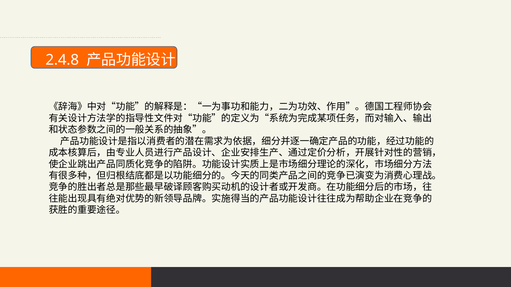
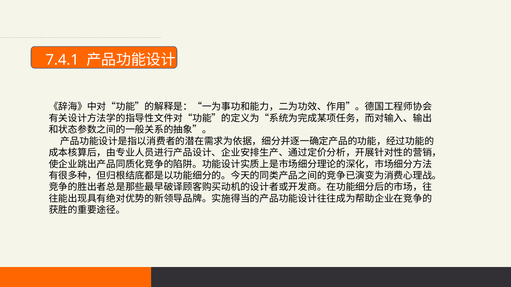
2.4.8: 2.4.8 -> 7.4.1
